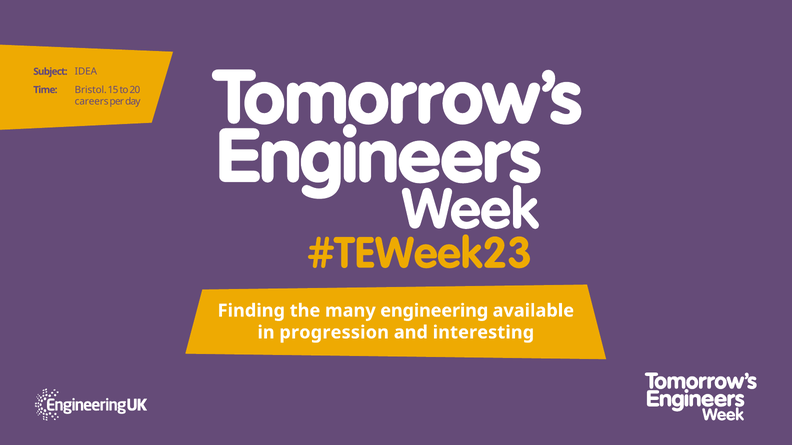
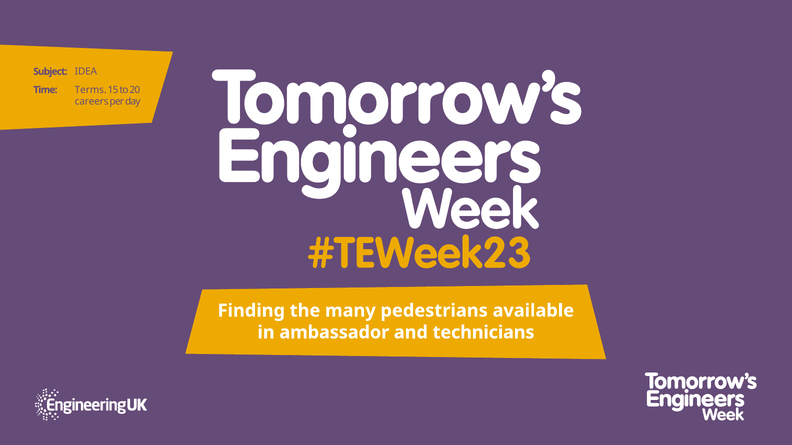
Bristol: Bristol -> Terms
engineering: engineering -> pedestrians
progression: progression -> ambassador
interesting: interesting -> technicians
